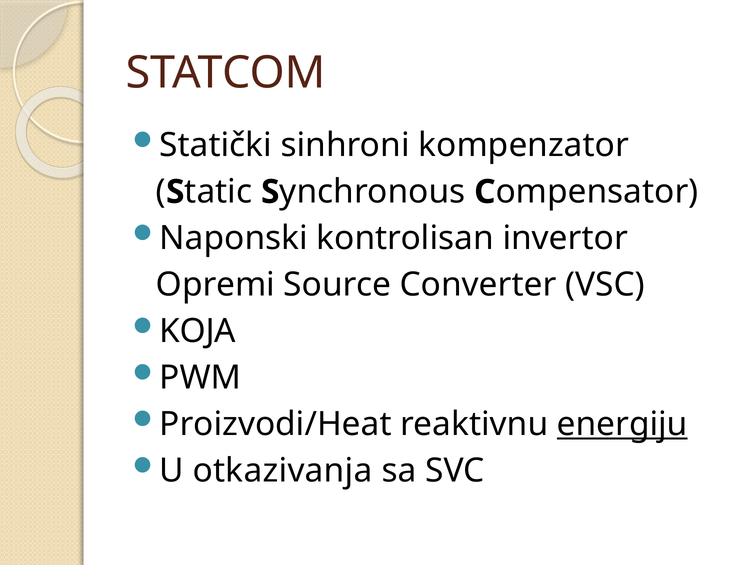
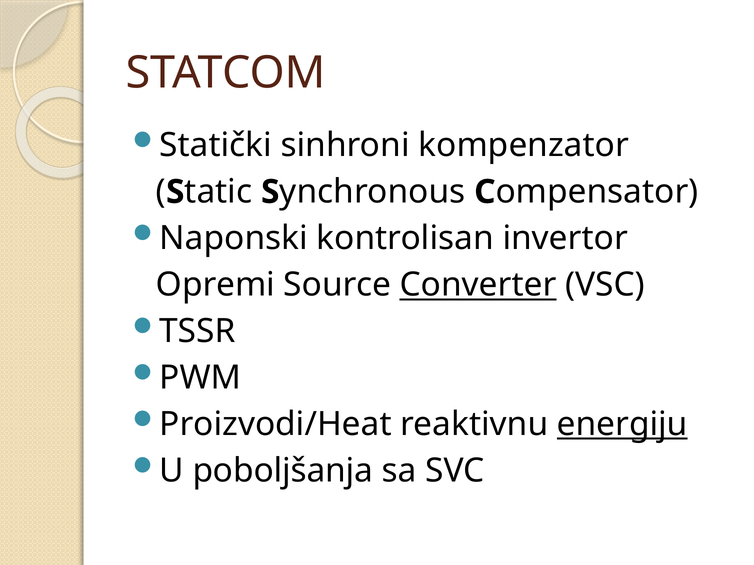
Converter underline: none -> present
KOJA: KOJA -> TSSR
otkazivanja: otkazivanja -> poboljšanja
